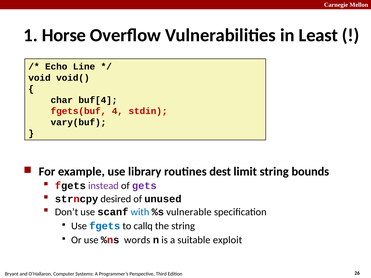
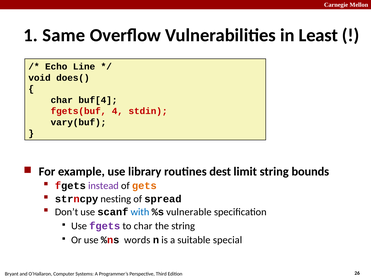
Horse: Horse -> Same
void(: void( -> does(
gets colour: purple -> orange
desired: desired -> nesting
unused: unused -> spread
fgets at (105, 226) colour: blue -> purple
to callq: callq -> char
exploit: exploit -> special
